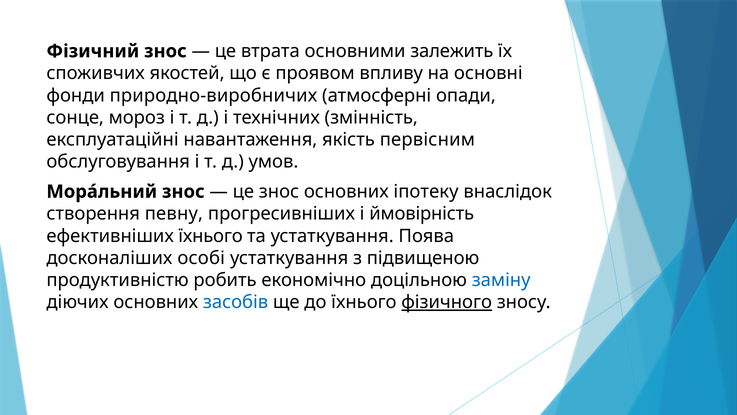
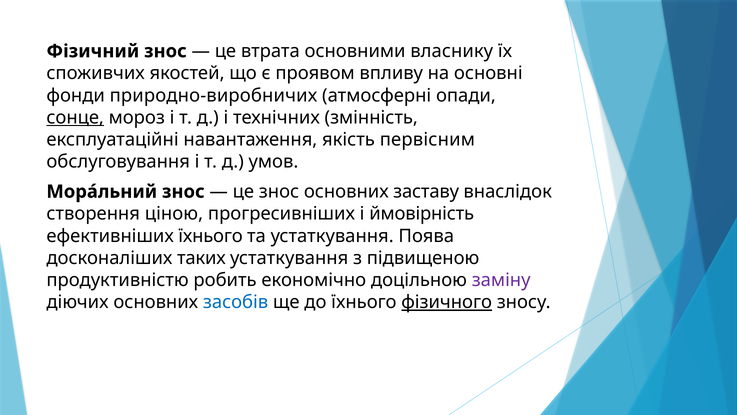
залежить: залежить -> власнику
сонце underline: none -> present
іпотеку: іпотеку -> заставу
певну: певну -> ціною
особі: особі -> таких
заміну colour: blue -> purple
